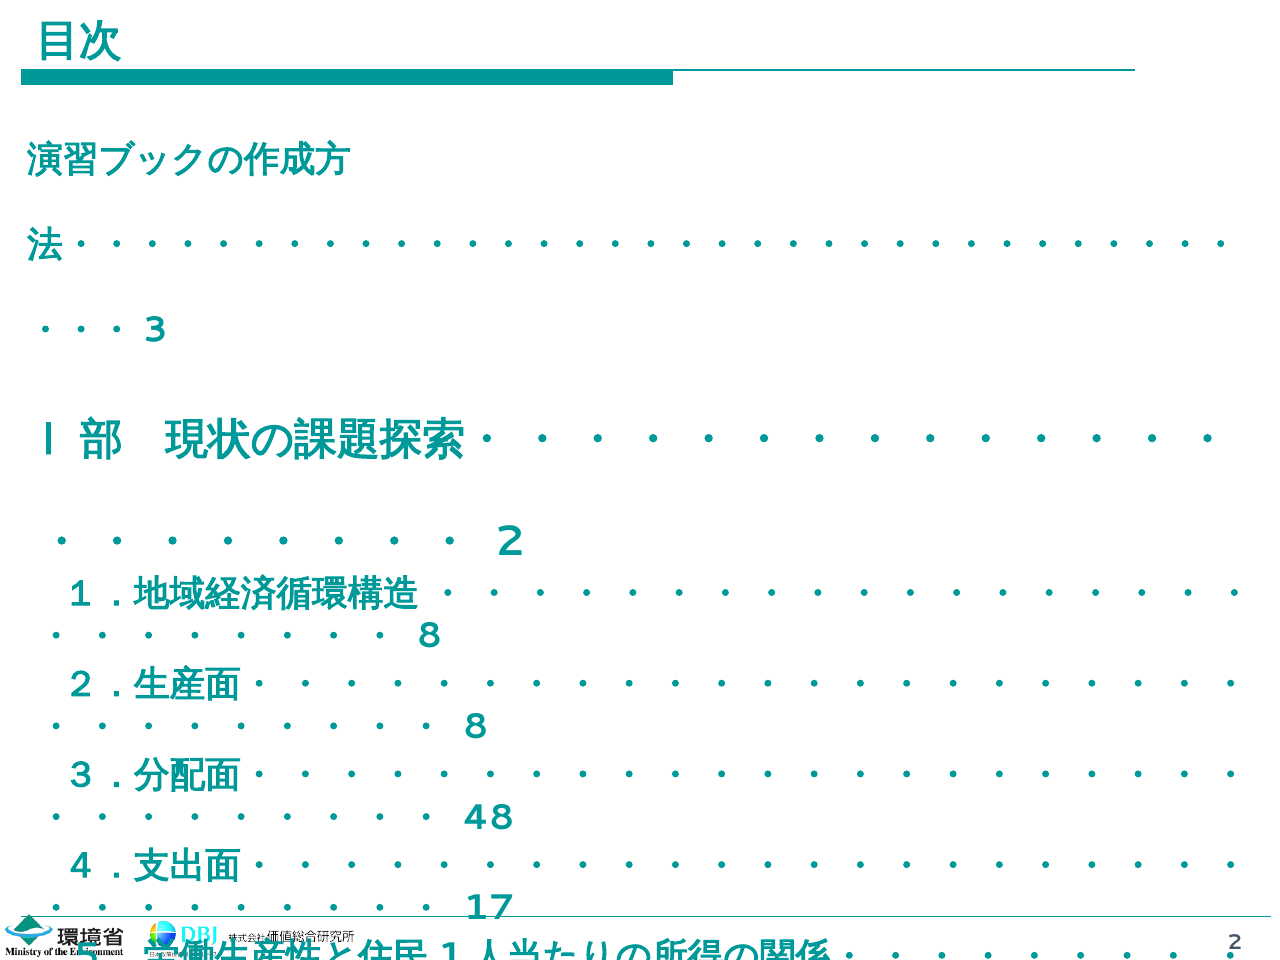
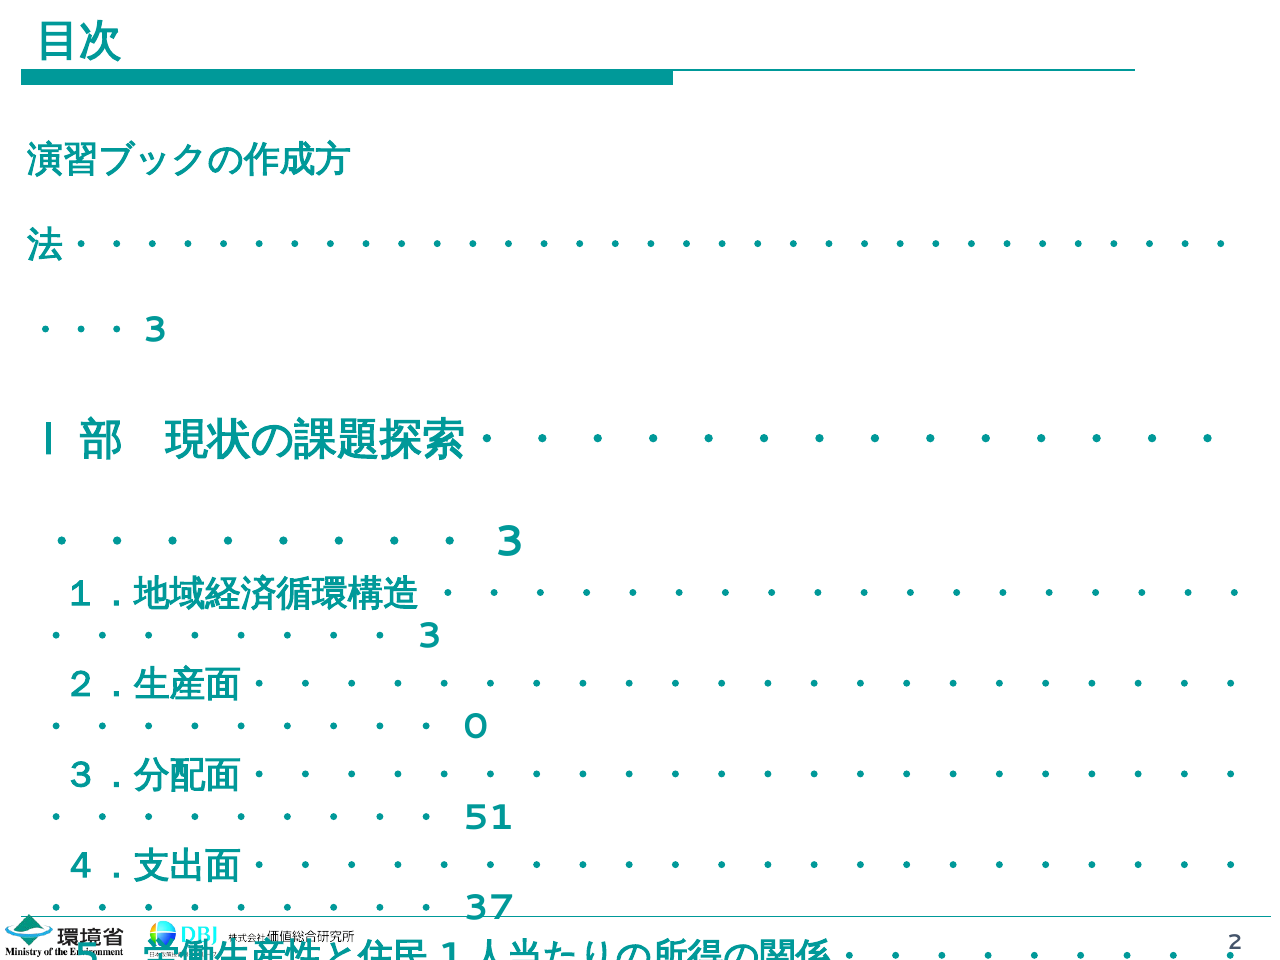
2 at (510, 542): 2 -> 3
8 at (430, 636): 8 -> 3
8 at (476, 727): 8 -> 0
48: 48 -> 51
17: 17 -> 37
